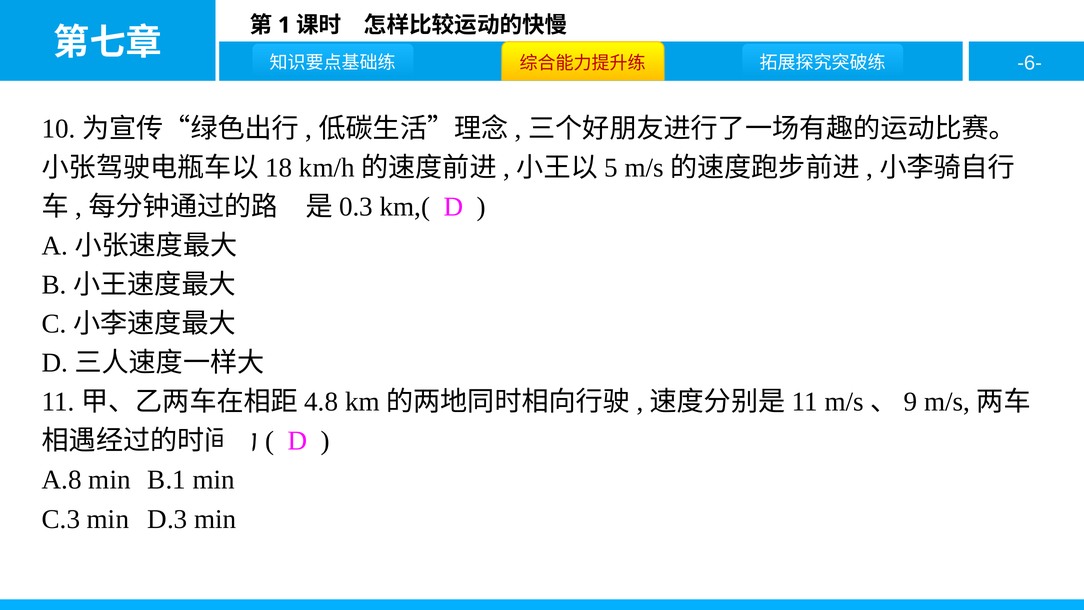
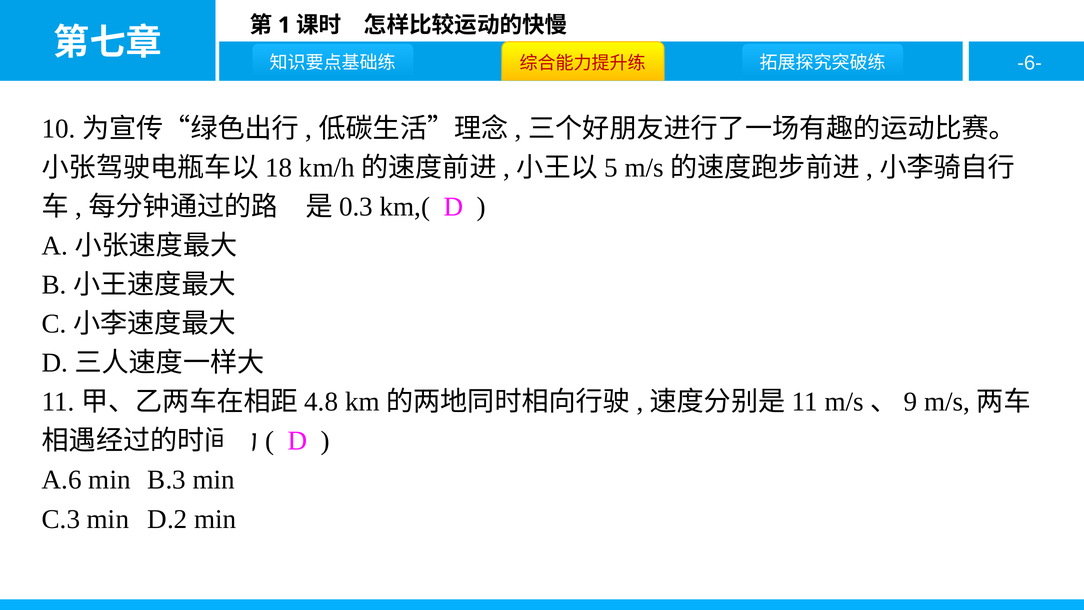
A.8: A.8 -> A.6
B.1: B.1 -> B.3
D.3: D.3 -> D.2
